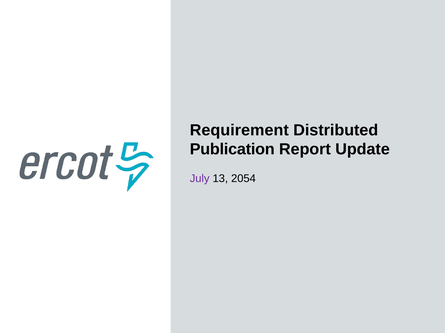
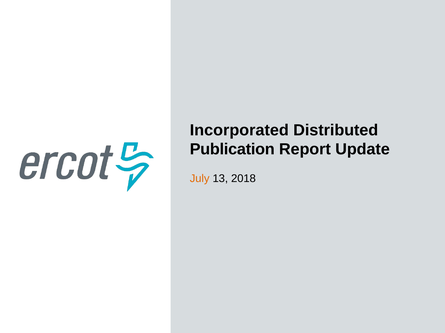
Requirement: Requirement -> Incorporated
July colour: purple -> orange
2054: 2054 -> 2018
